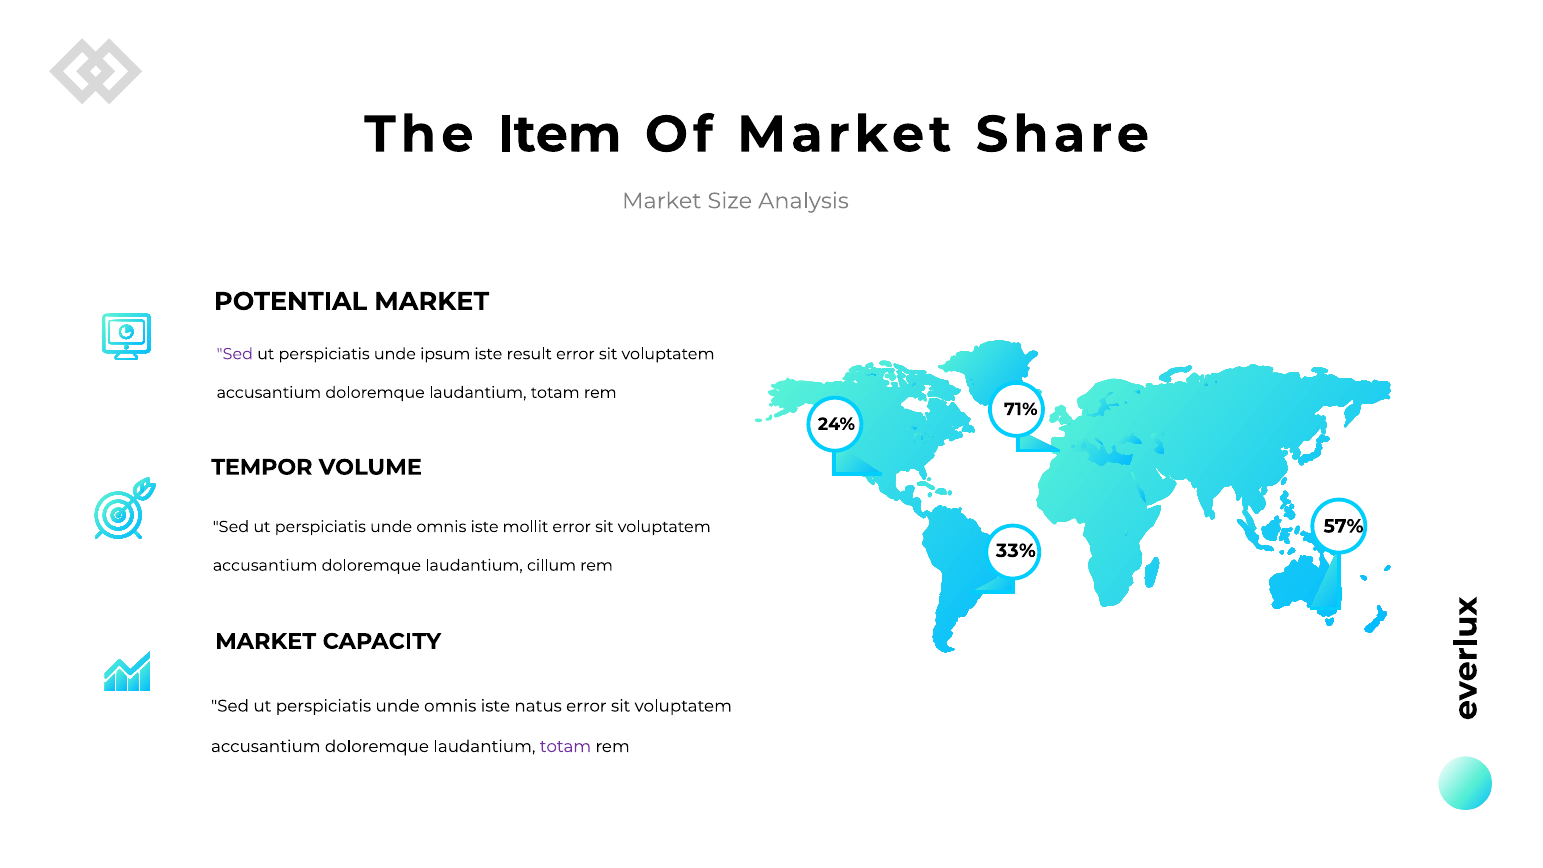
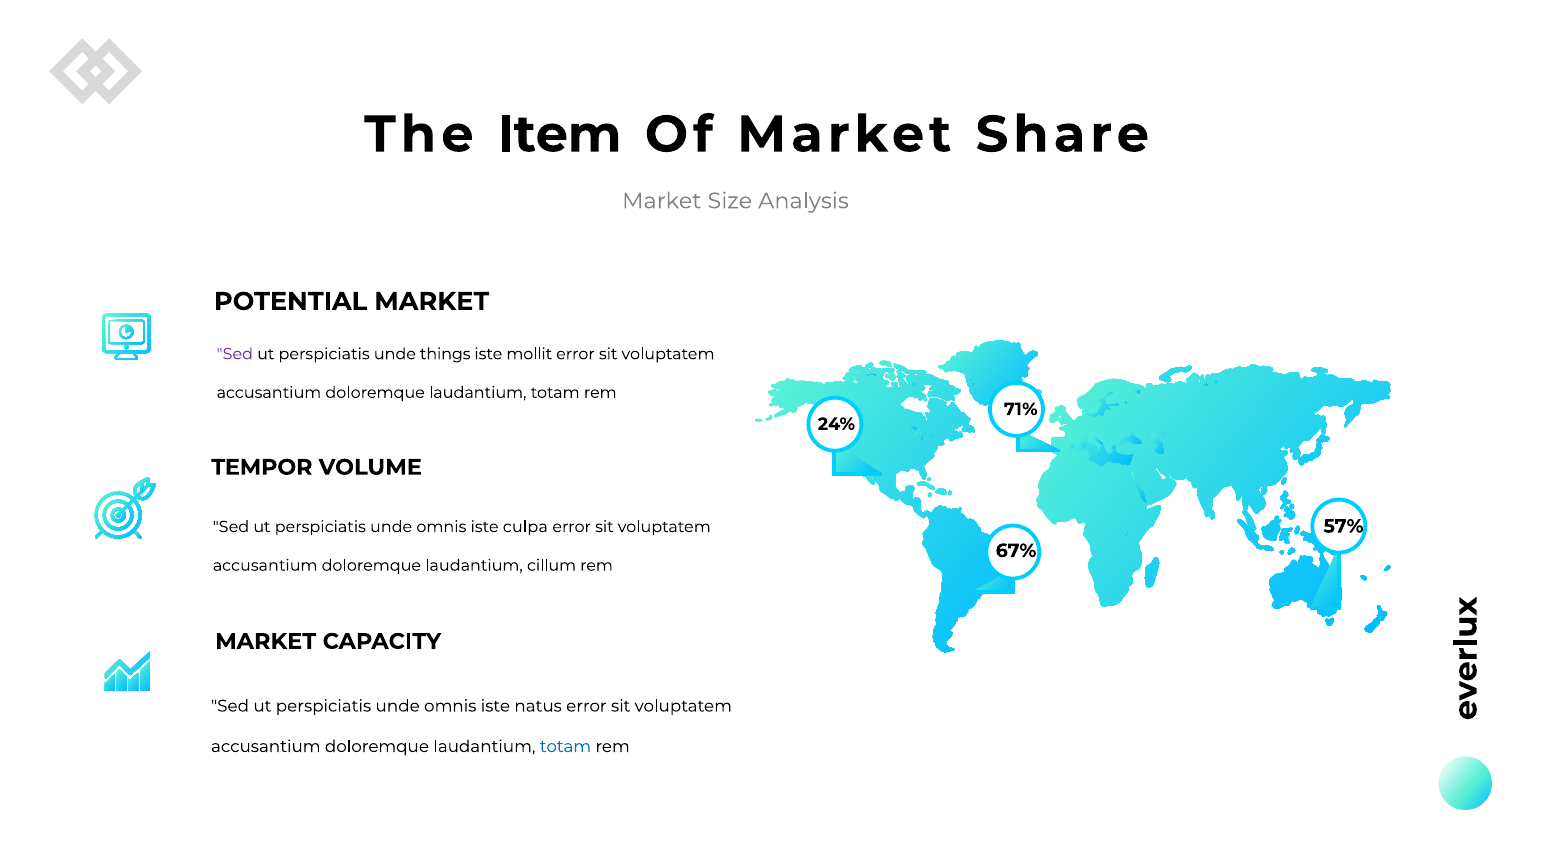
ipsum: ipsum -> things
result: result -> mollit
mollit: mollit -> culpa
33%: 33% -> 67%
totam at (565, 746) colour: purple -> blue
